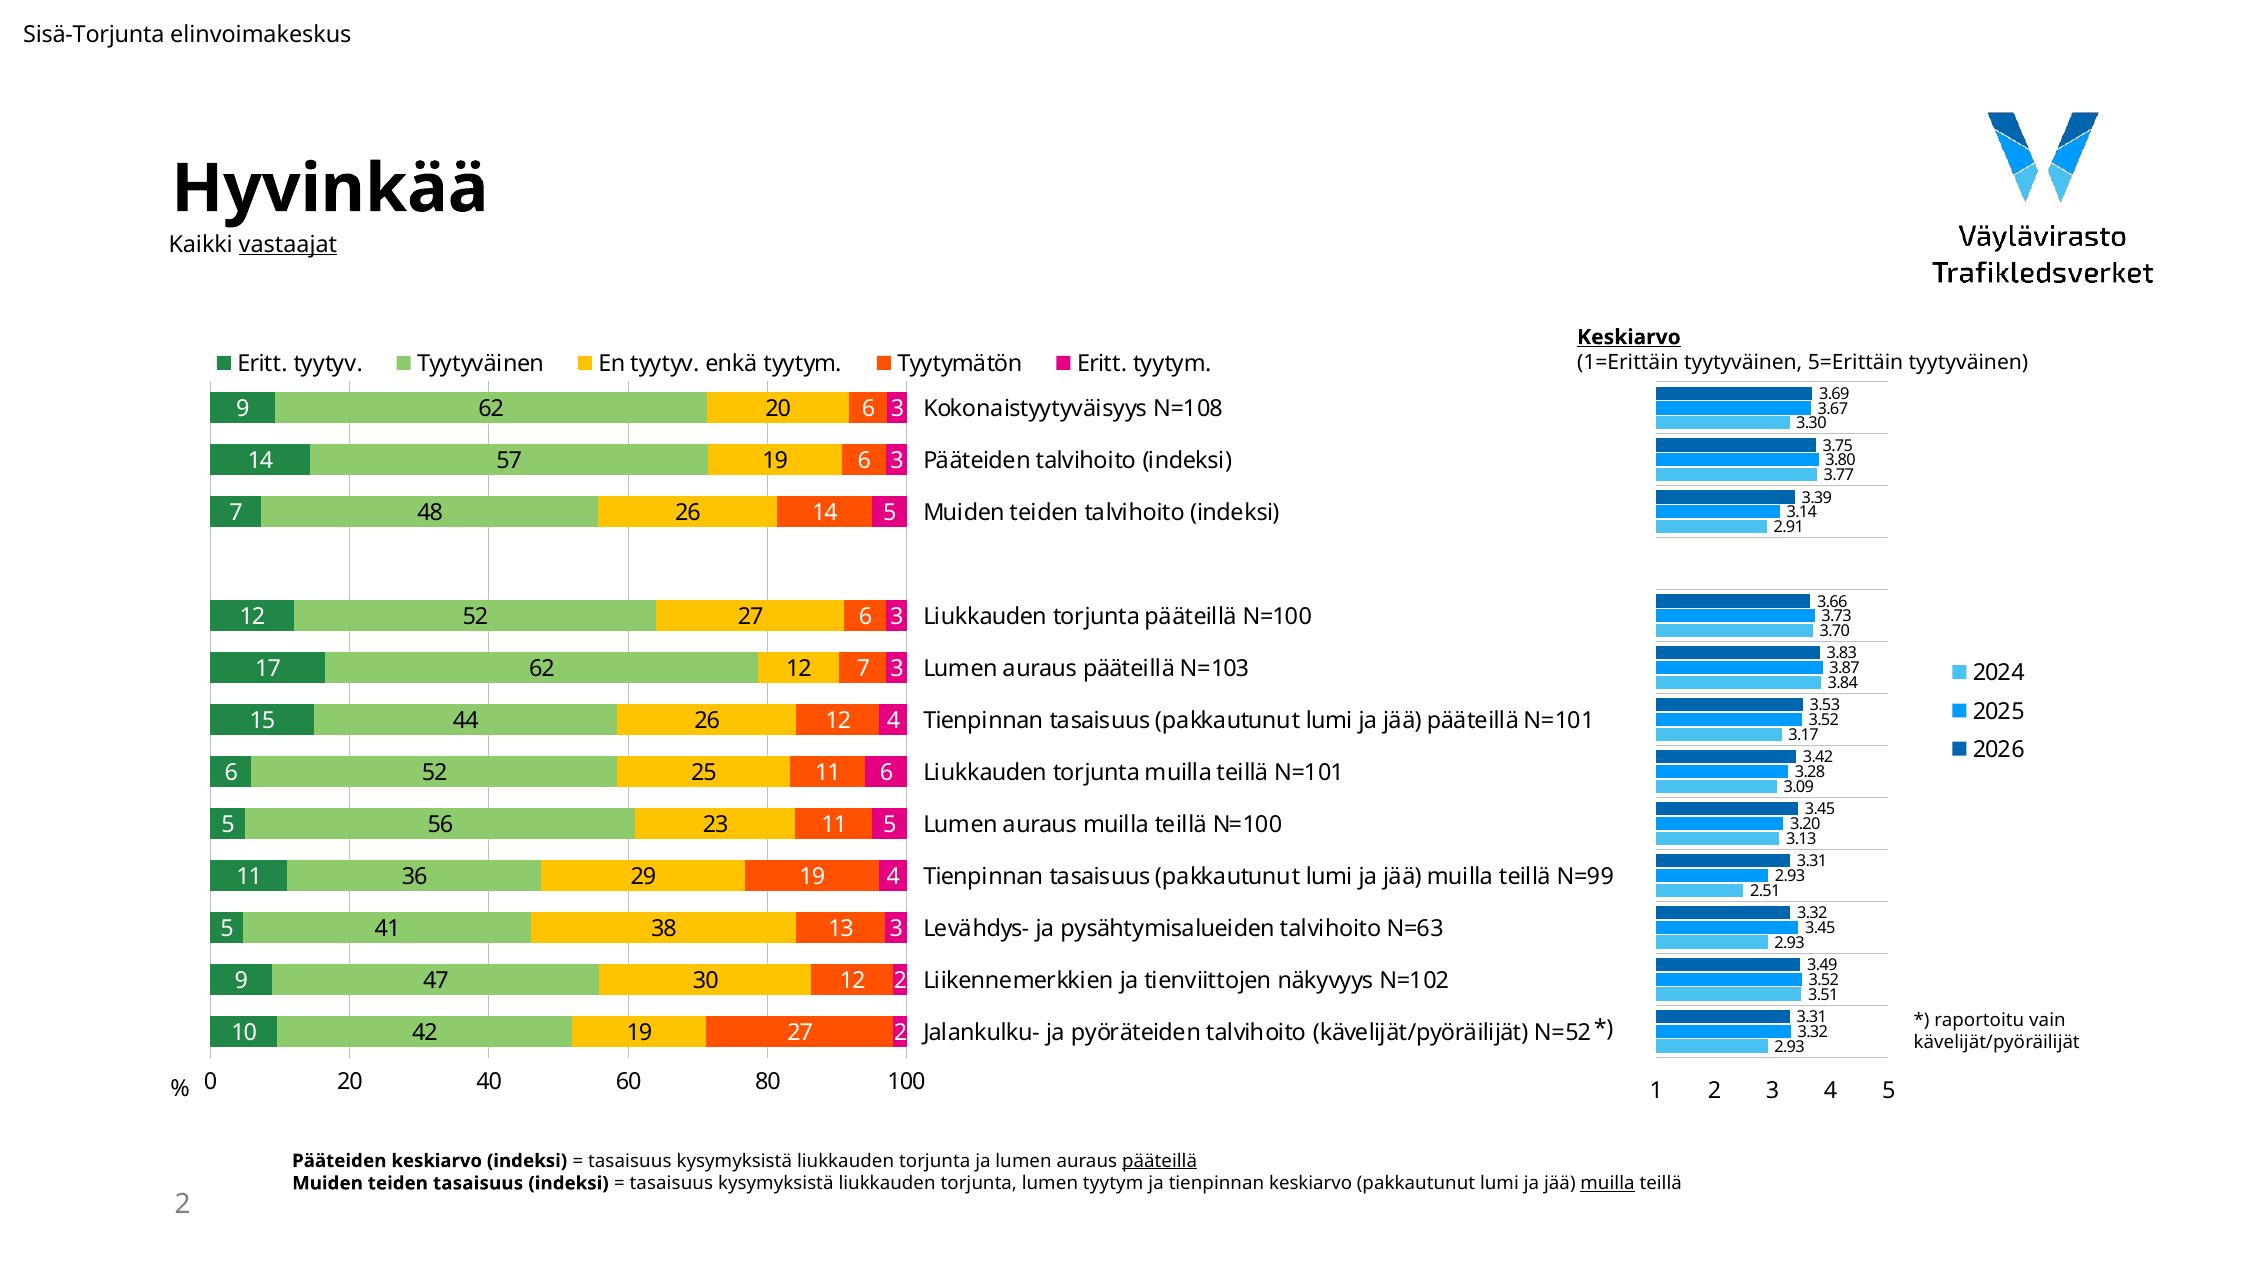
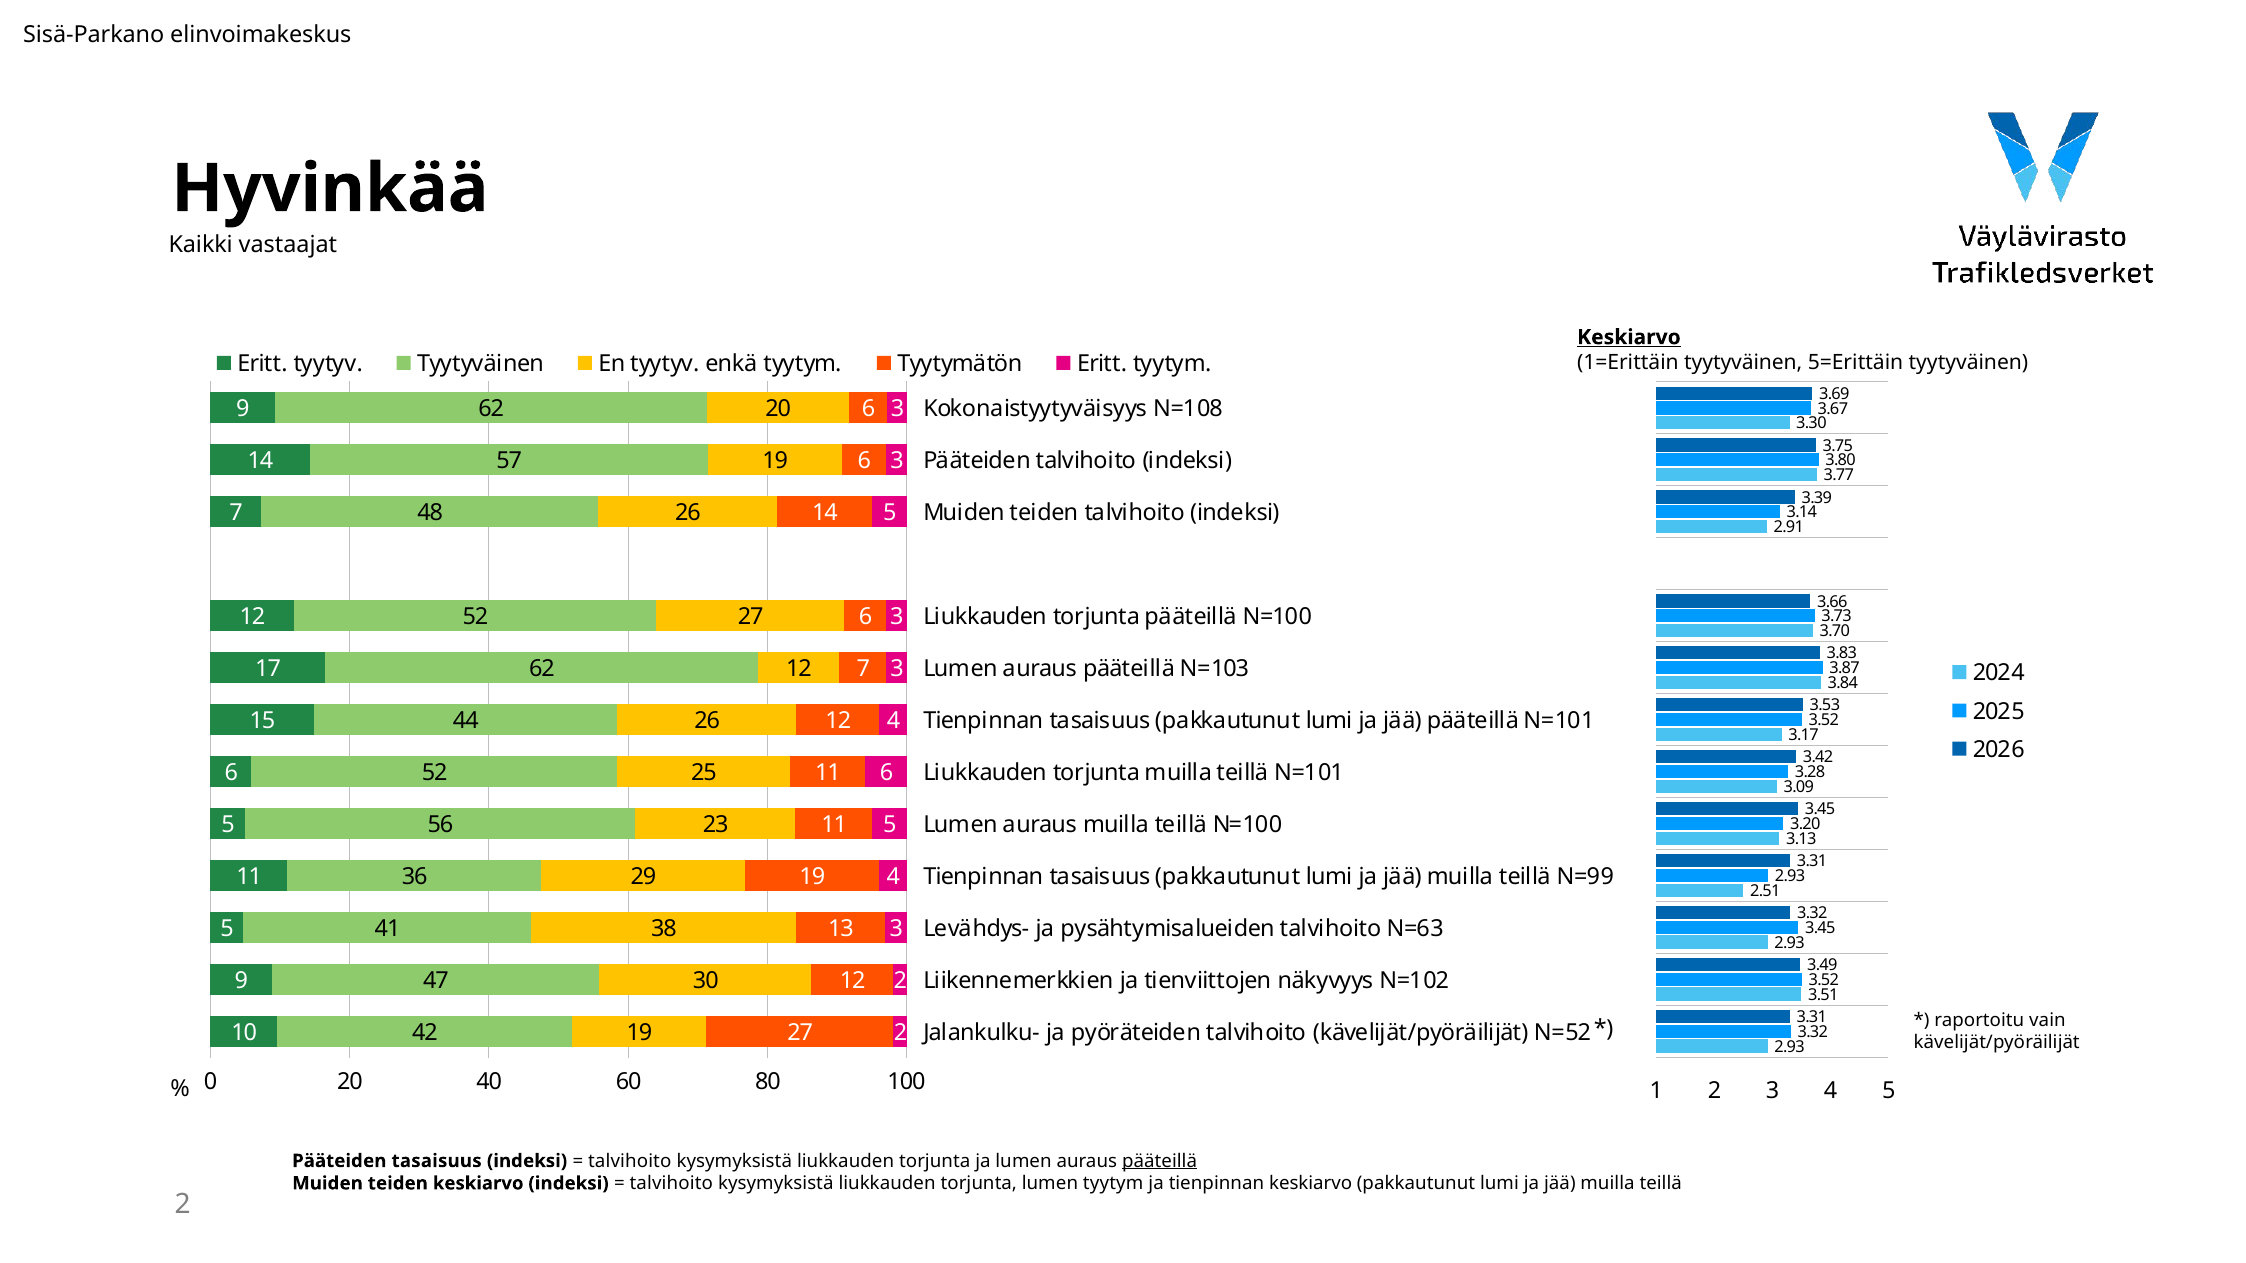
Sisä-Torjunta: Sisä-Torjunta -> Sisä-Parkano
vastaajat underline: present -> none
Pääteiden keskiarvo: keskiarvo -> tasaisuus
tasaisuus at (630, 1161): tasaisuus -> talvihoito
teiden tasaisuus: tasaisuus -> keskiarvo
tasaisuus at (671, 1184): tasaisuus -> talvihoito
muilla at (1608, 1184) underline: present -> none
